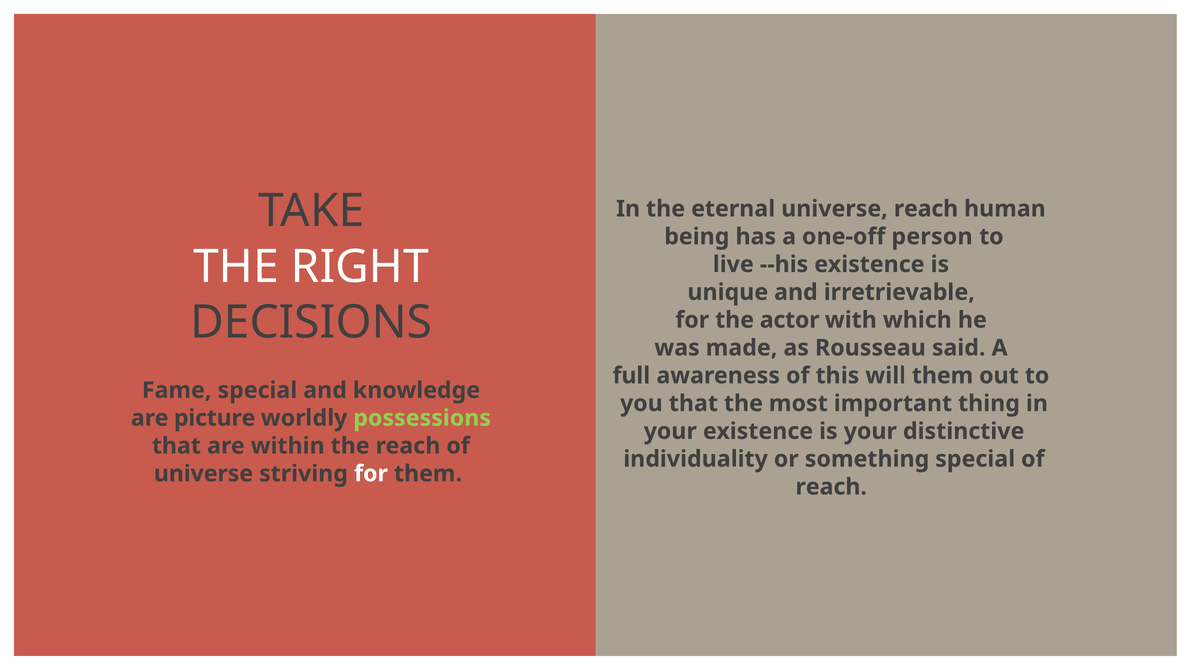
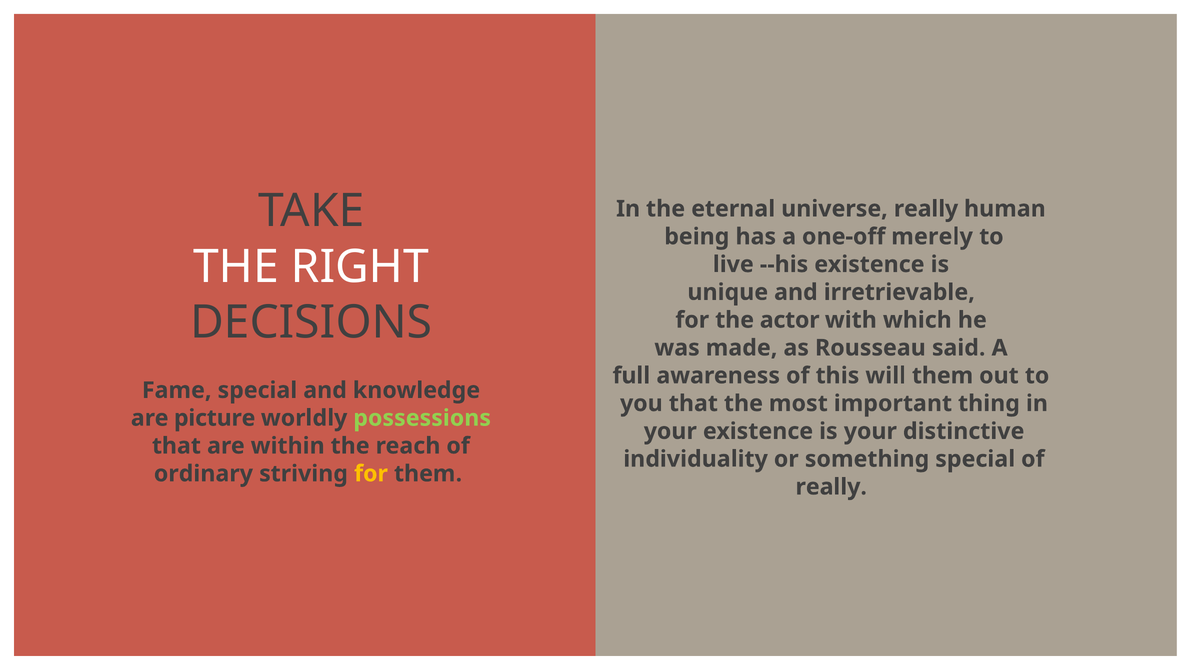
universe reach: reach -> really
person: person -> merely
universe at (203, 474): universe -> ordinary
for at (371, 474) colour: white -> yellow
reach at (831, 487): reach -> really
